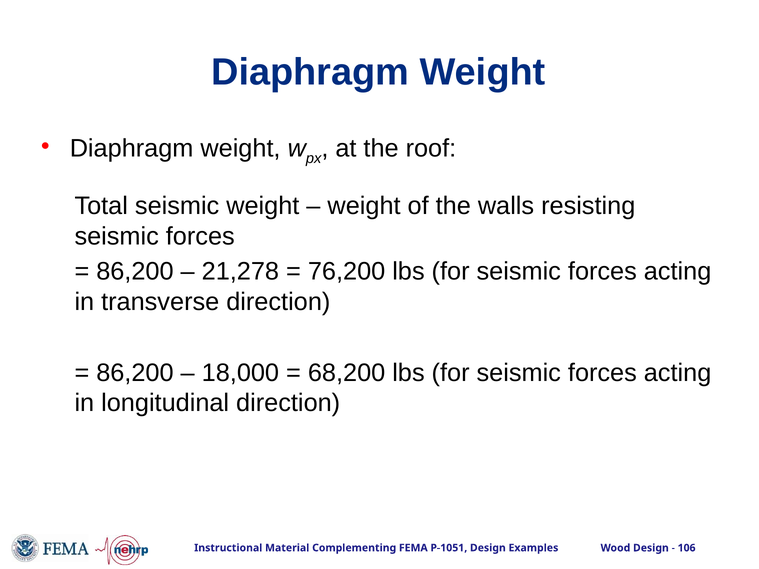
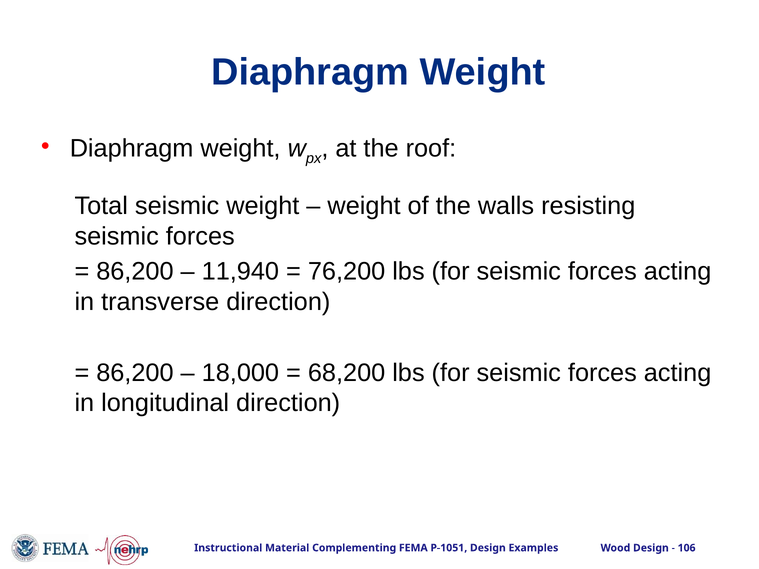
21,278: 21,278 -> 11,940
